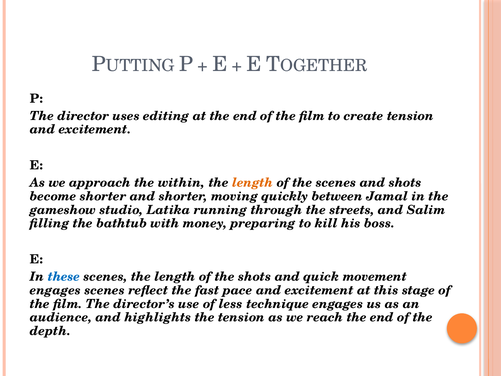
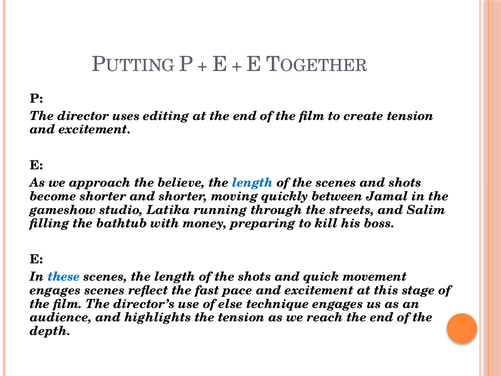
within: within -> believe
length at (253, 183) colour: orange -> blue
less: less -> else
